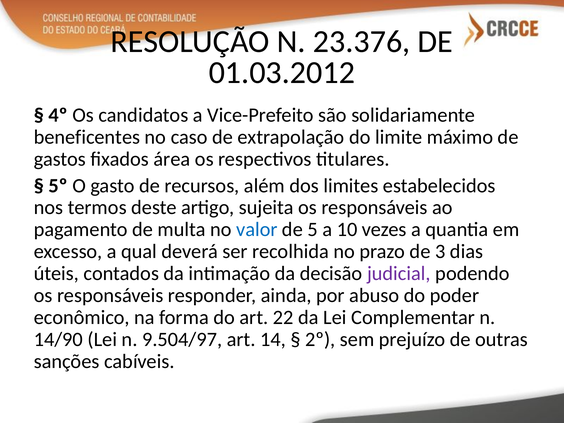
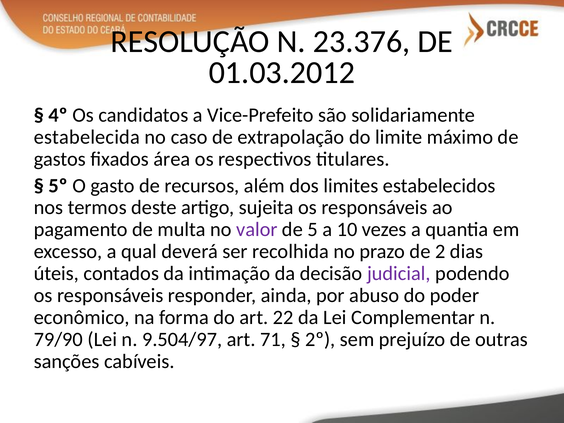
beneficentes: beneficentes -> estabelecida
valor colour: blue -> purple
3: 3 -> 2
14/90: 14/90 -> 79/90
14: 14 -> 71
